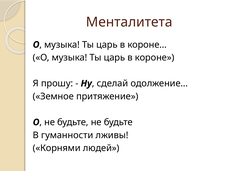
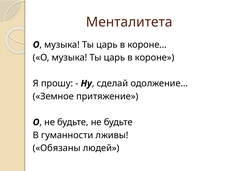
Корнями: Корнями -> Обязаны
